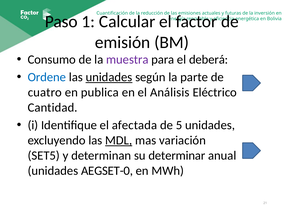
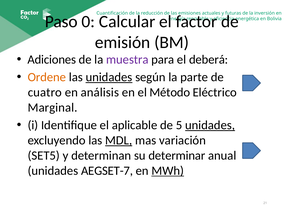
1: 1 -> 0
Consumo: Consumo -> Adiciones
Ordene colour: blue -> orange
publica: publica -> análisis
Análisis: Análisis -> Método
Cantidad: Cantidad -> Marginal
afectada: afectada -> aplicable
unidades at (210, 125) underline: none -> present
AEGSET-0: AEGSET-0 -> AEGSET-7
MWh underline: none -> present
